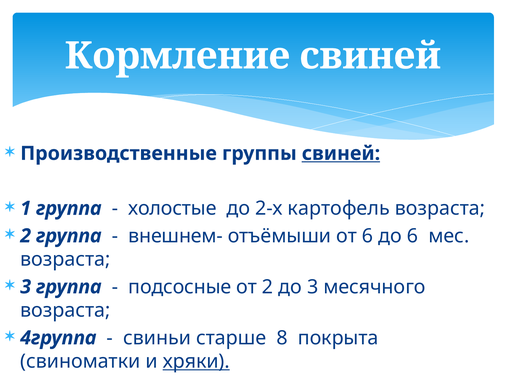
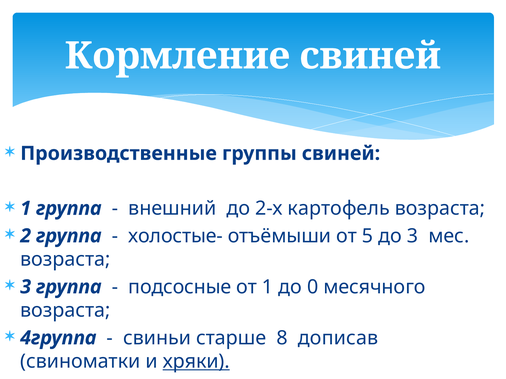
свиней at (341, 154) underline: present -> none
холостые: холостые -> внешний
внешнем-: внешнем- -> холостые-
от 6: 6 -> 5
до 6: 6 -> 3
от 2: 2 -> 1
до 3: 3 -> 0
покрыта: покрыта -> дописав
